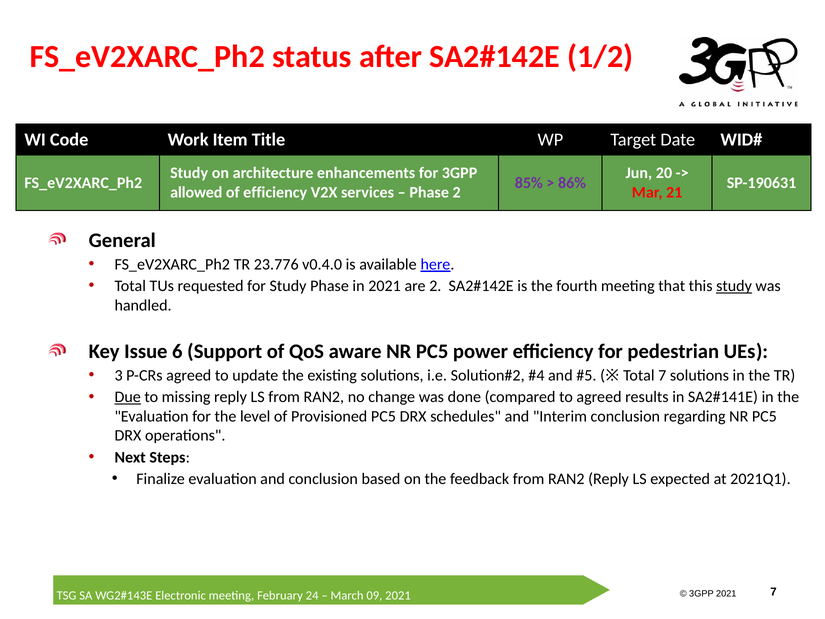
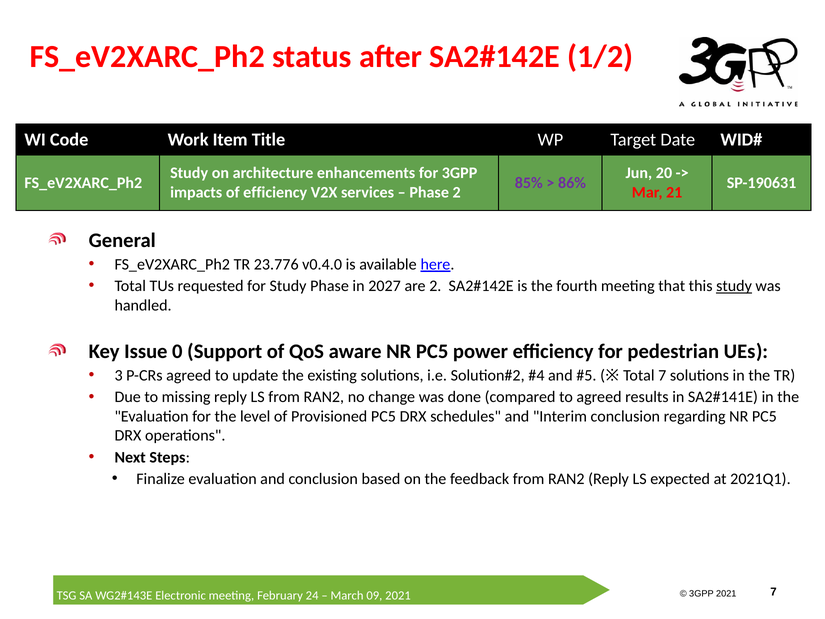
allowed: allowed -> impacts
in 2021: 2021 -> 2027
6: 6 -> 0
Due underline: present -> none
